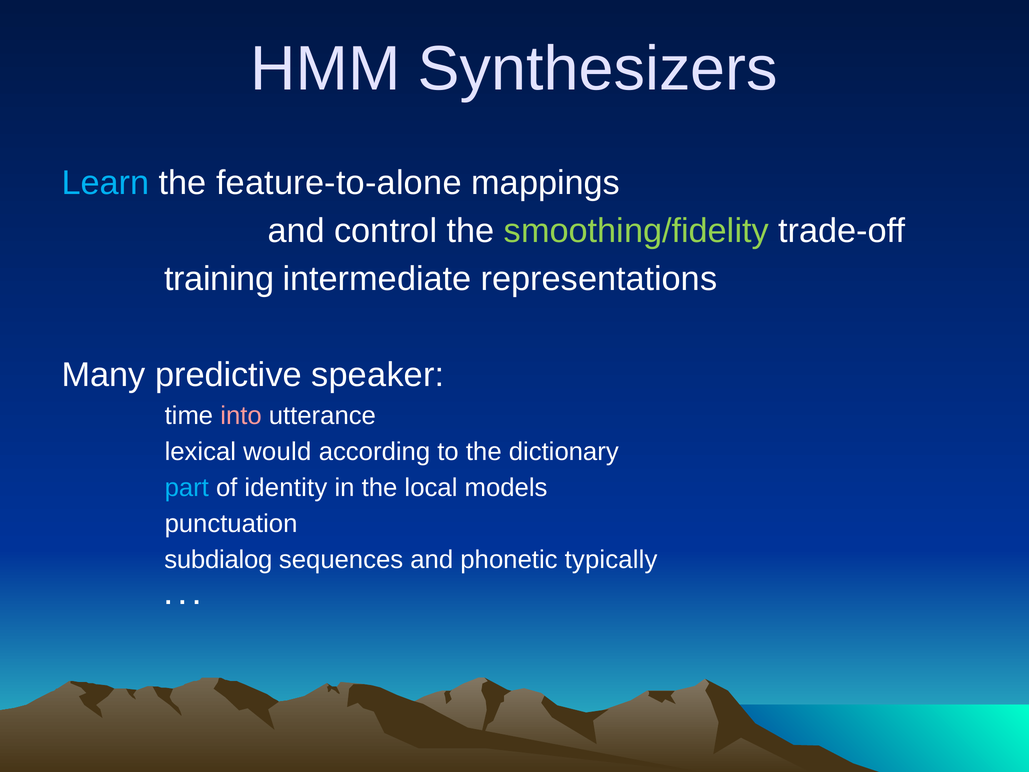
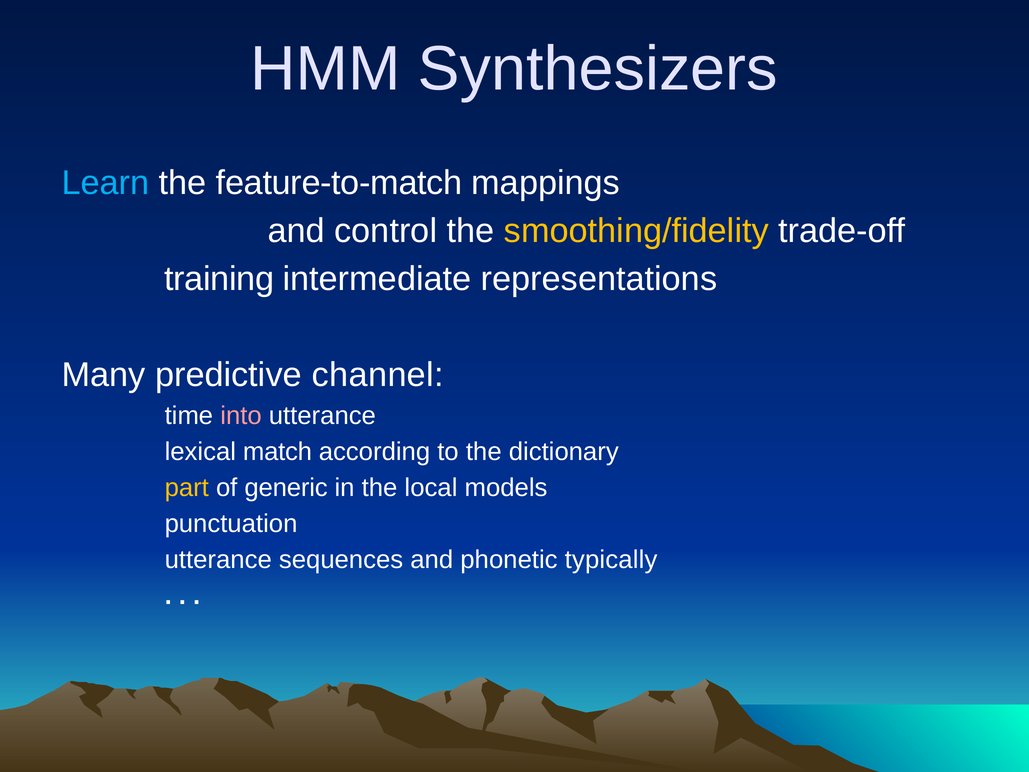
feature-to-alone: feature-to-alone -> feature-to-match
smoothing/fidelity colour: light green -> yellow
speaker: speaker -> channel
would: would -> match
part colour: light blue -> yellow
identity: identity -> generic
subdialog at (218, 560): subdialog -> utterance
